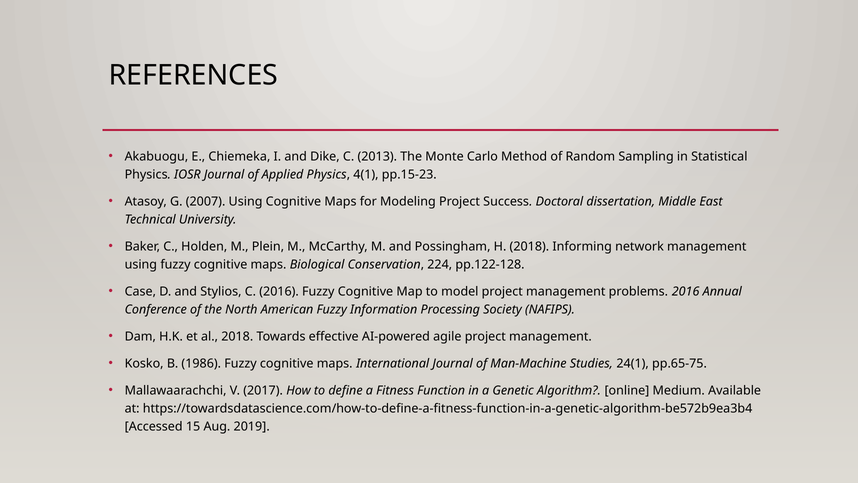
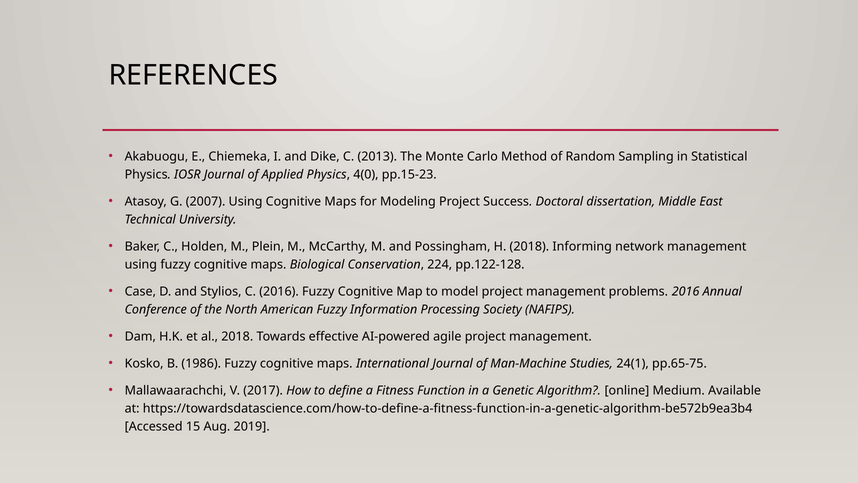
4(1: 4(1 -> 4(0
